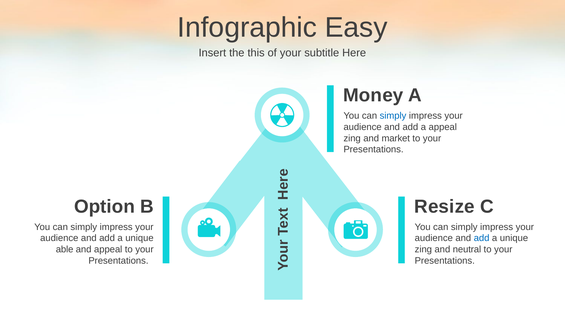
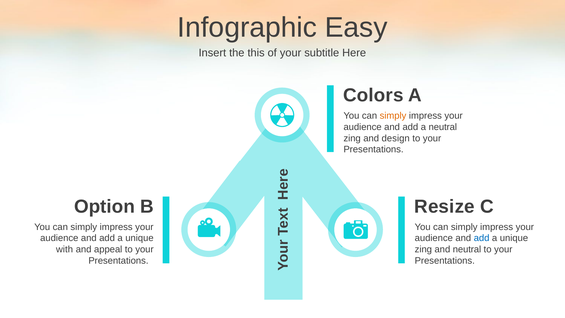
Money: Money -> Colors
simply at (393, 116) colour: blue -> orange
a appeal: appeal -> neutral
market: market -> design
able: able -> with
